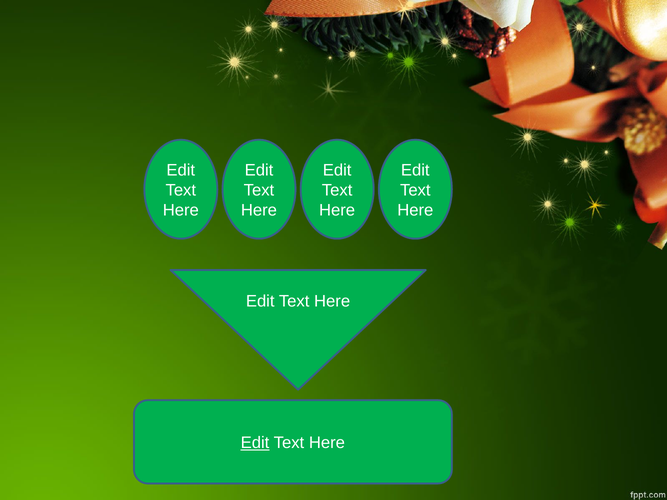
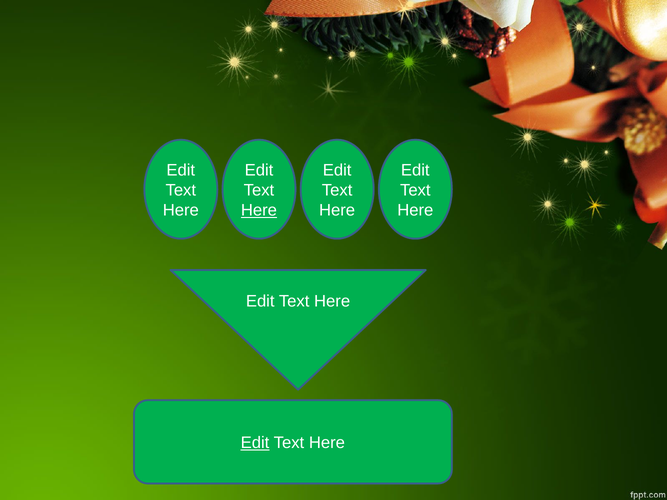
Here at (259, 210) underline: none -> present
